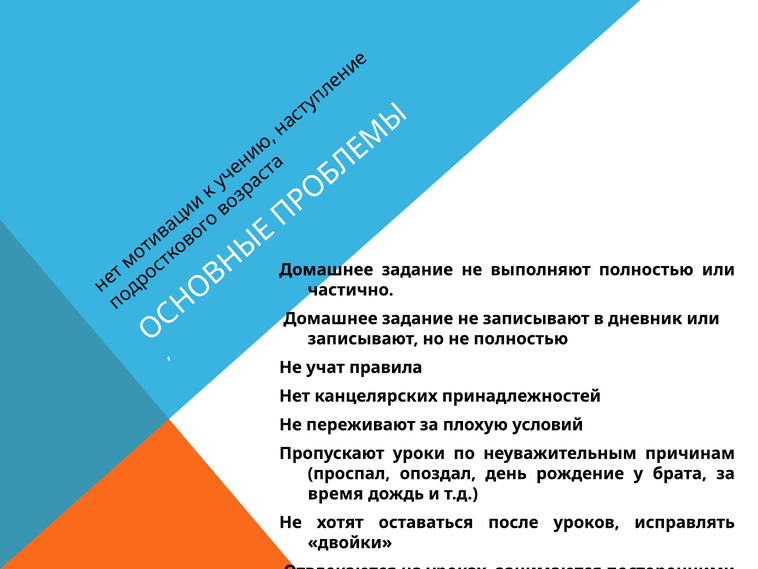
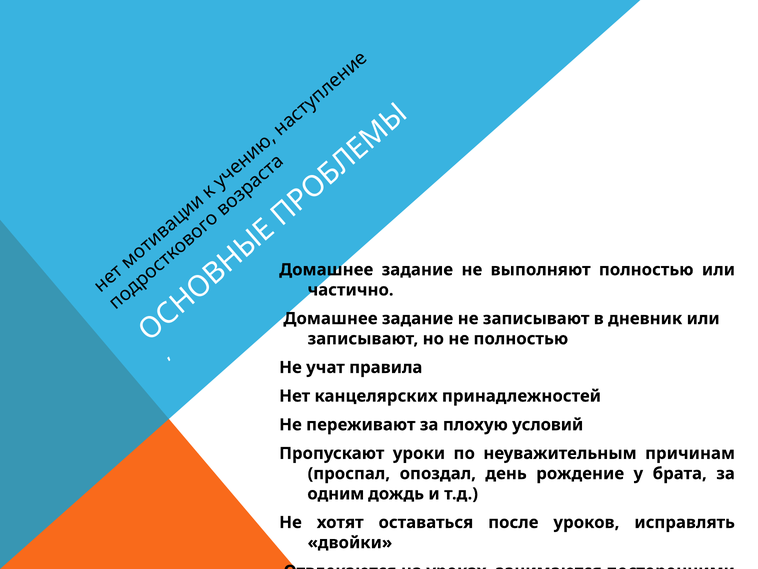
время: время -> одним
